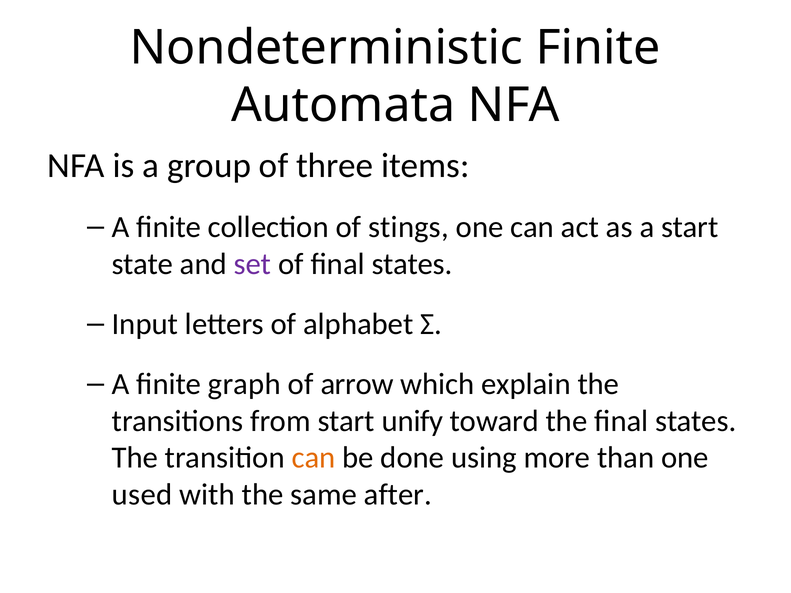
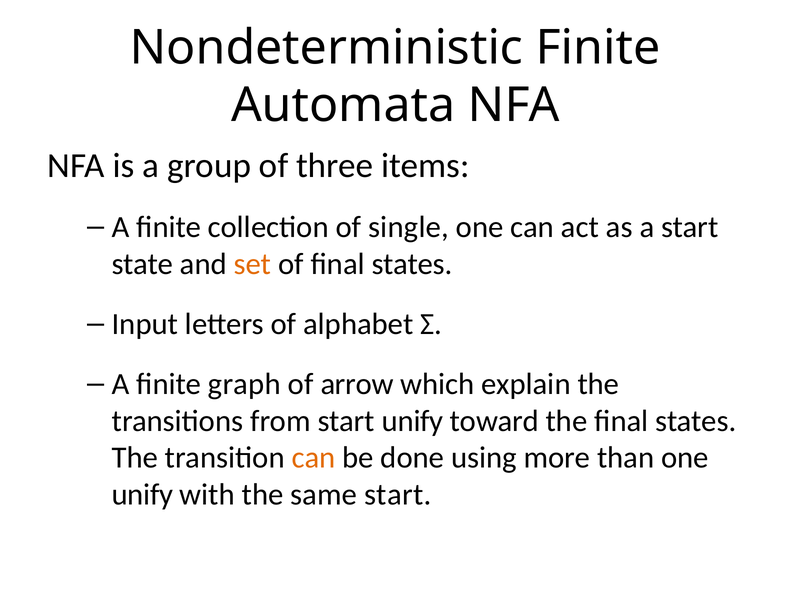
stings: stings -> single
set colour: purple -> orange
used at (142, 495): used -> unify
same after: after -> start
